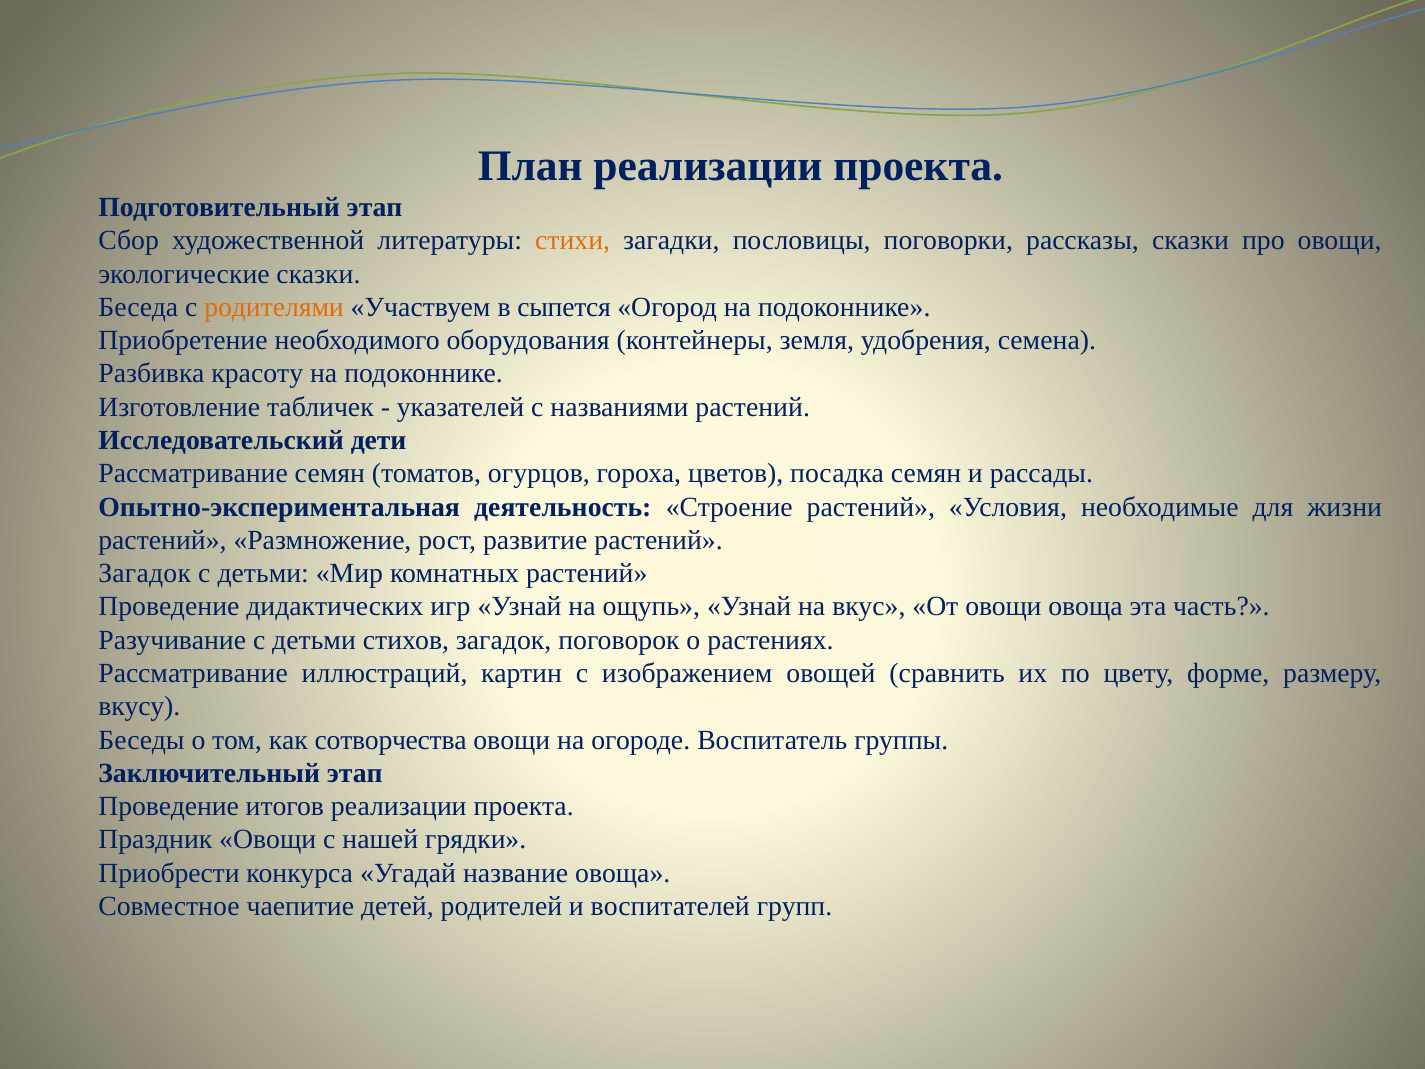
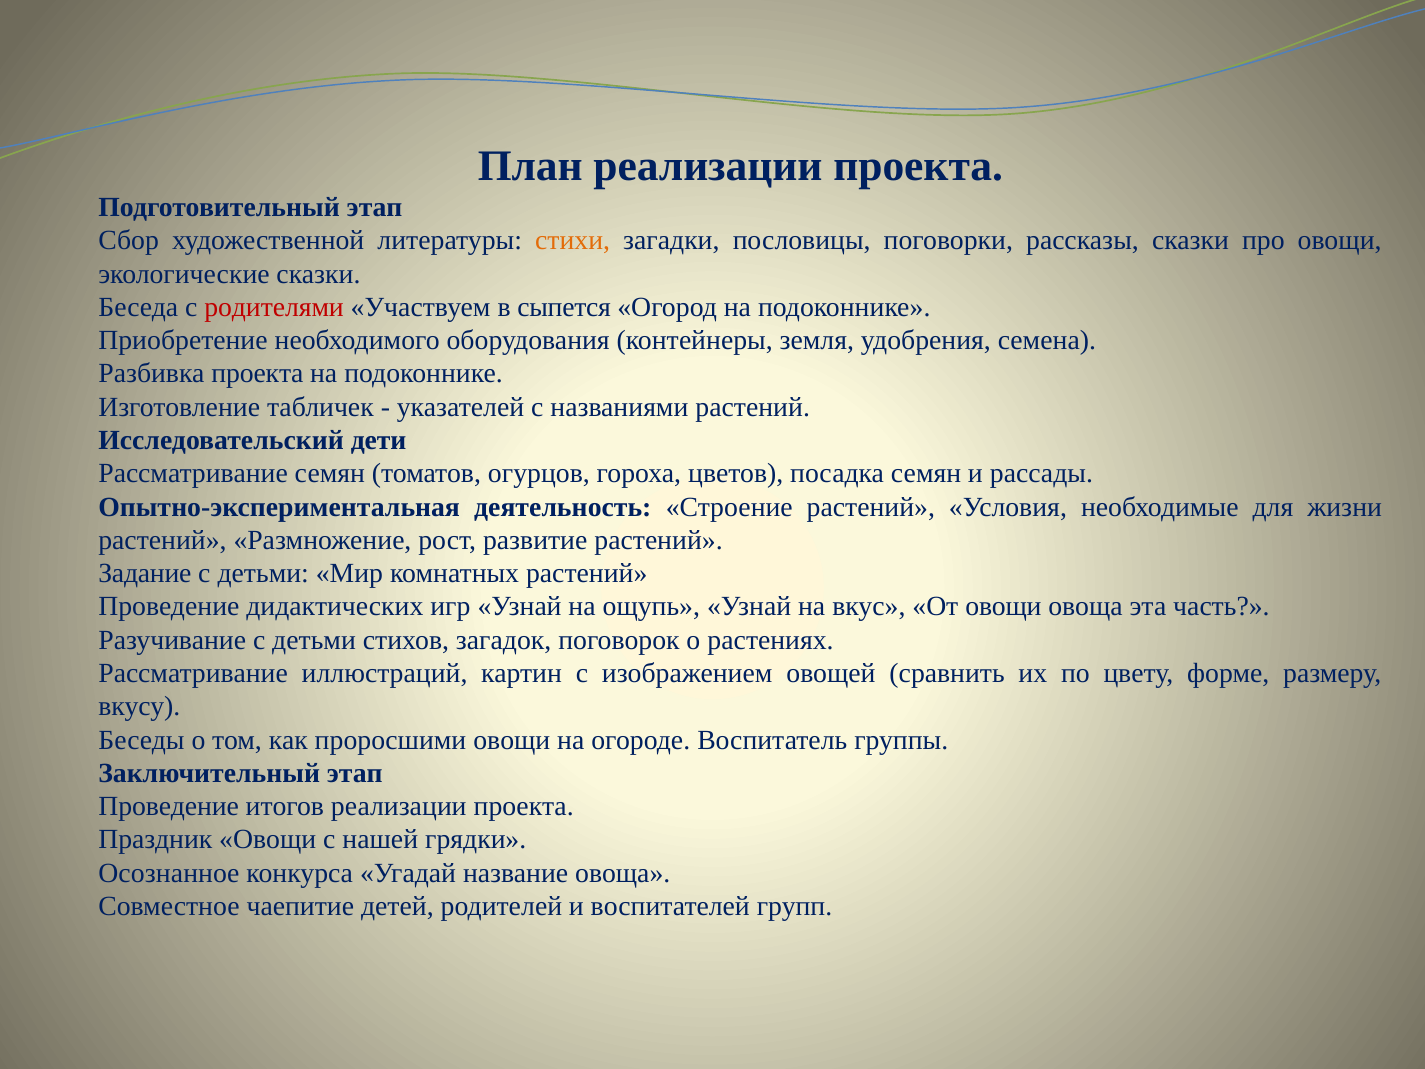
родителями colour: orange -> red
Разбивка красоту: красоту -> проекта
Загадок at (145, 573): Загадок -> Задание
сотворчества: сотворчества -> проросшими
Приобрести: Приобрести -> Осознанное
